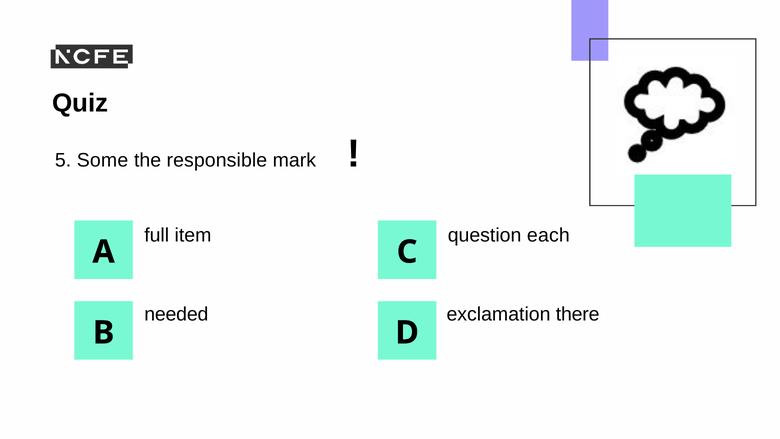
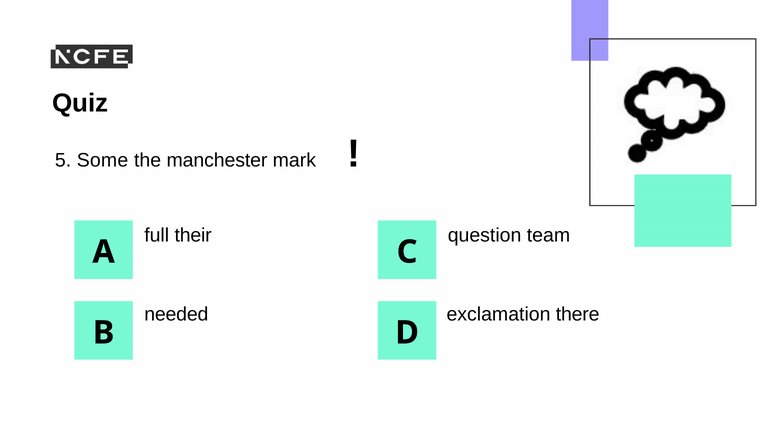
responsible: responsible -> manchester
item: item -> their
each: each -> team
